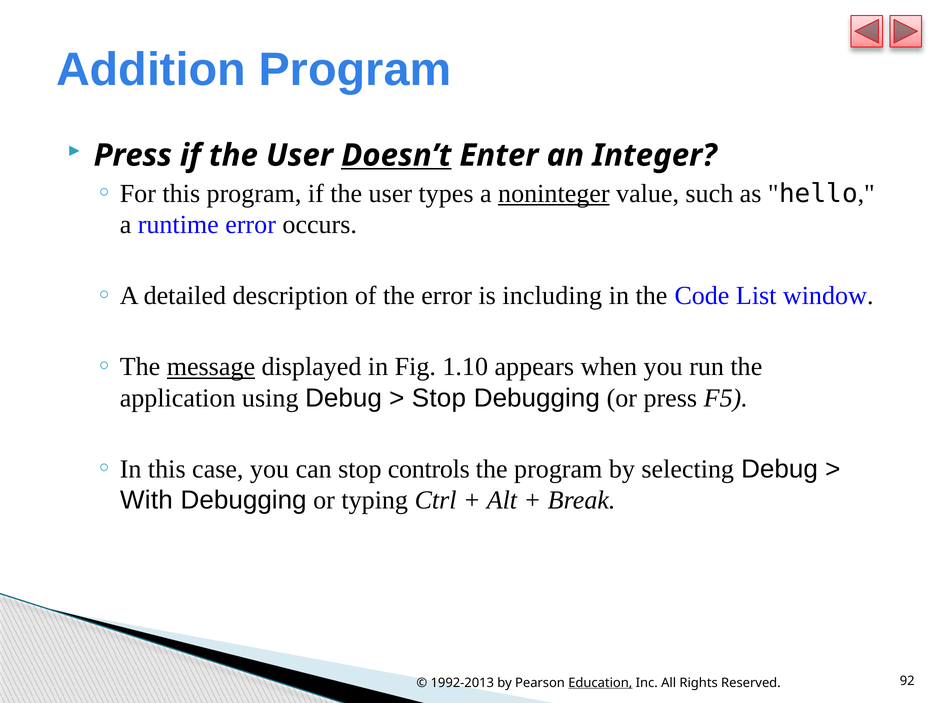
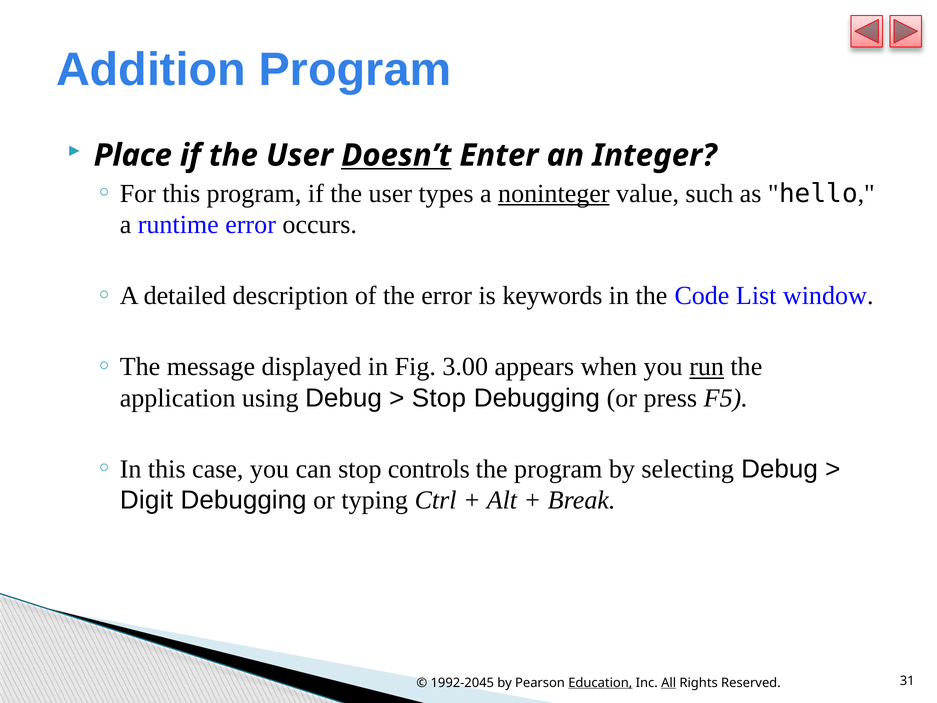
Press at (133, 155): Press -> Place
including: including -> keywords
message underline: present -> none
1.10: 1.10 -> 3.00
run underline: none -> present
With: With -> Digit
1992-2013: 1992-2013 -> 1992-2045
All underline: none -> present
92: 92 -> 31
